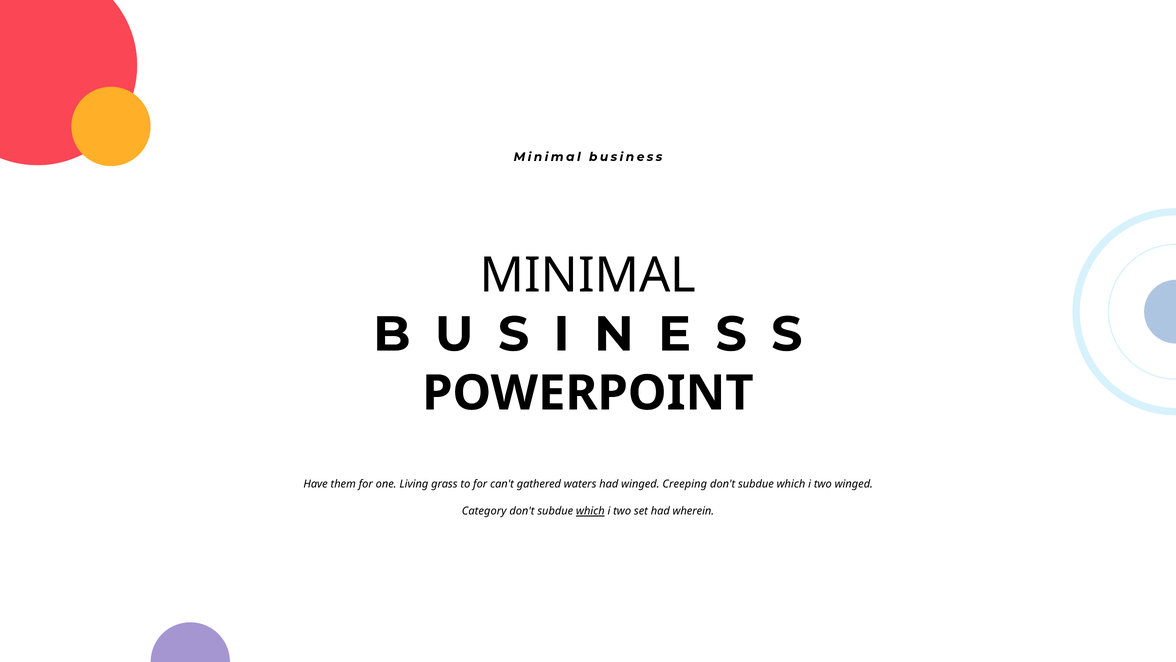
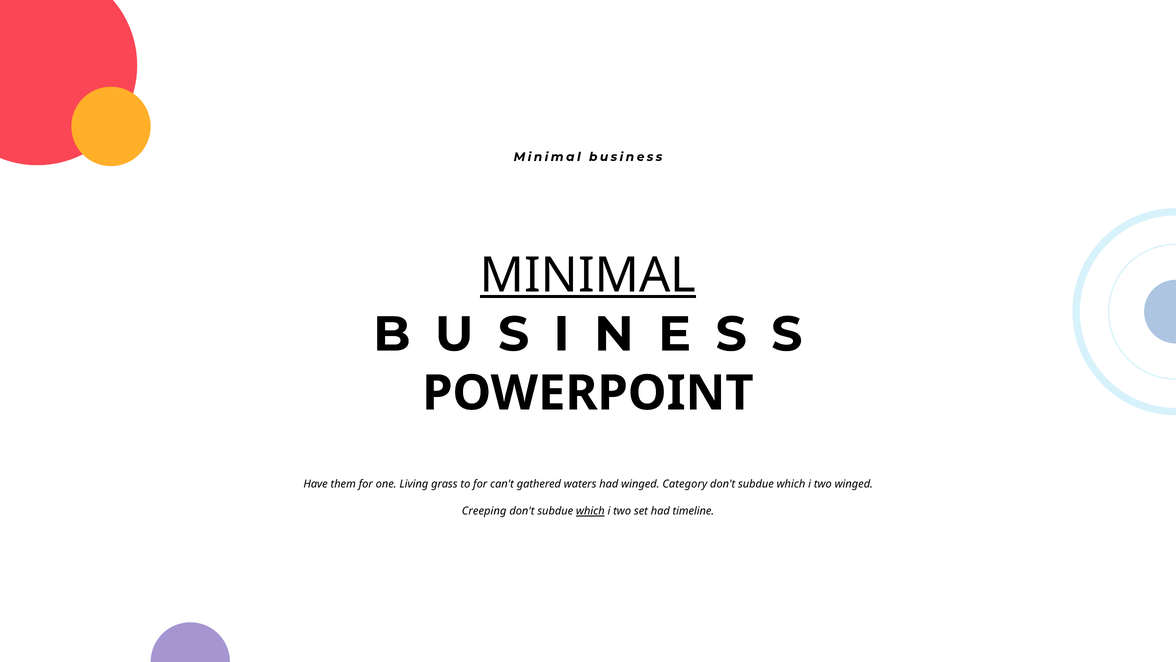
MINIMAL at (588, 275) underline: none -> present
Creeping: Creeping -> Category
Category: Category -> Creeping
wherein: wherein -> timeline
